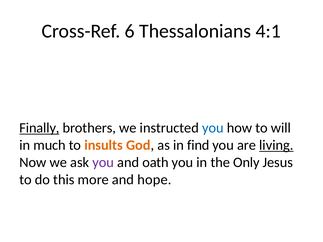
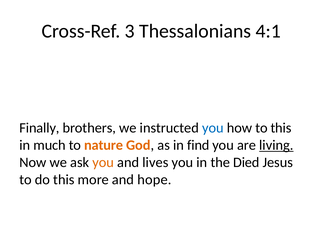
6: 6 -> 3
Finally underline: present -> none
to will: will -> this
insults: insults -> nature
you at (103, 163) colour: purple -> orange
oath: oath -> lives
Only: Only -> Died
